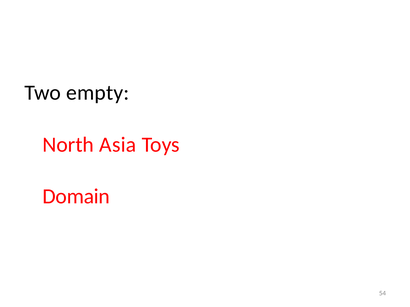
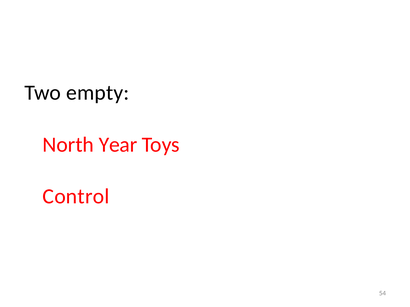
Asia: Asia -> Year
Domain: Domain -> Control
